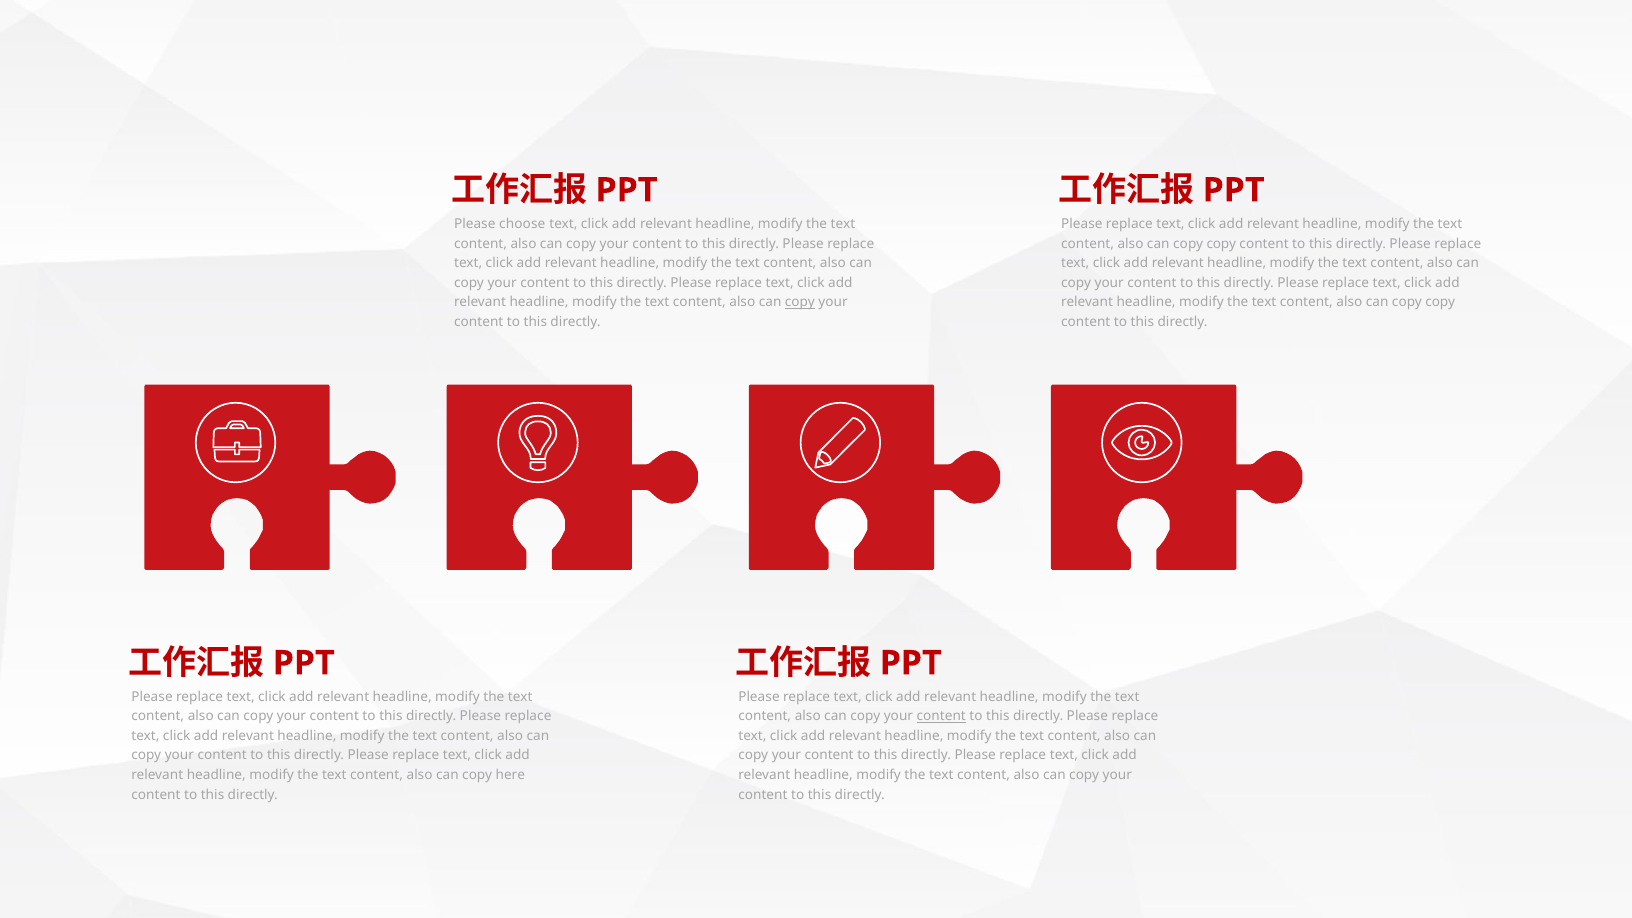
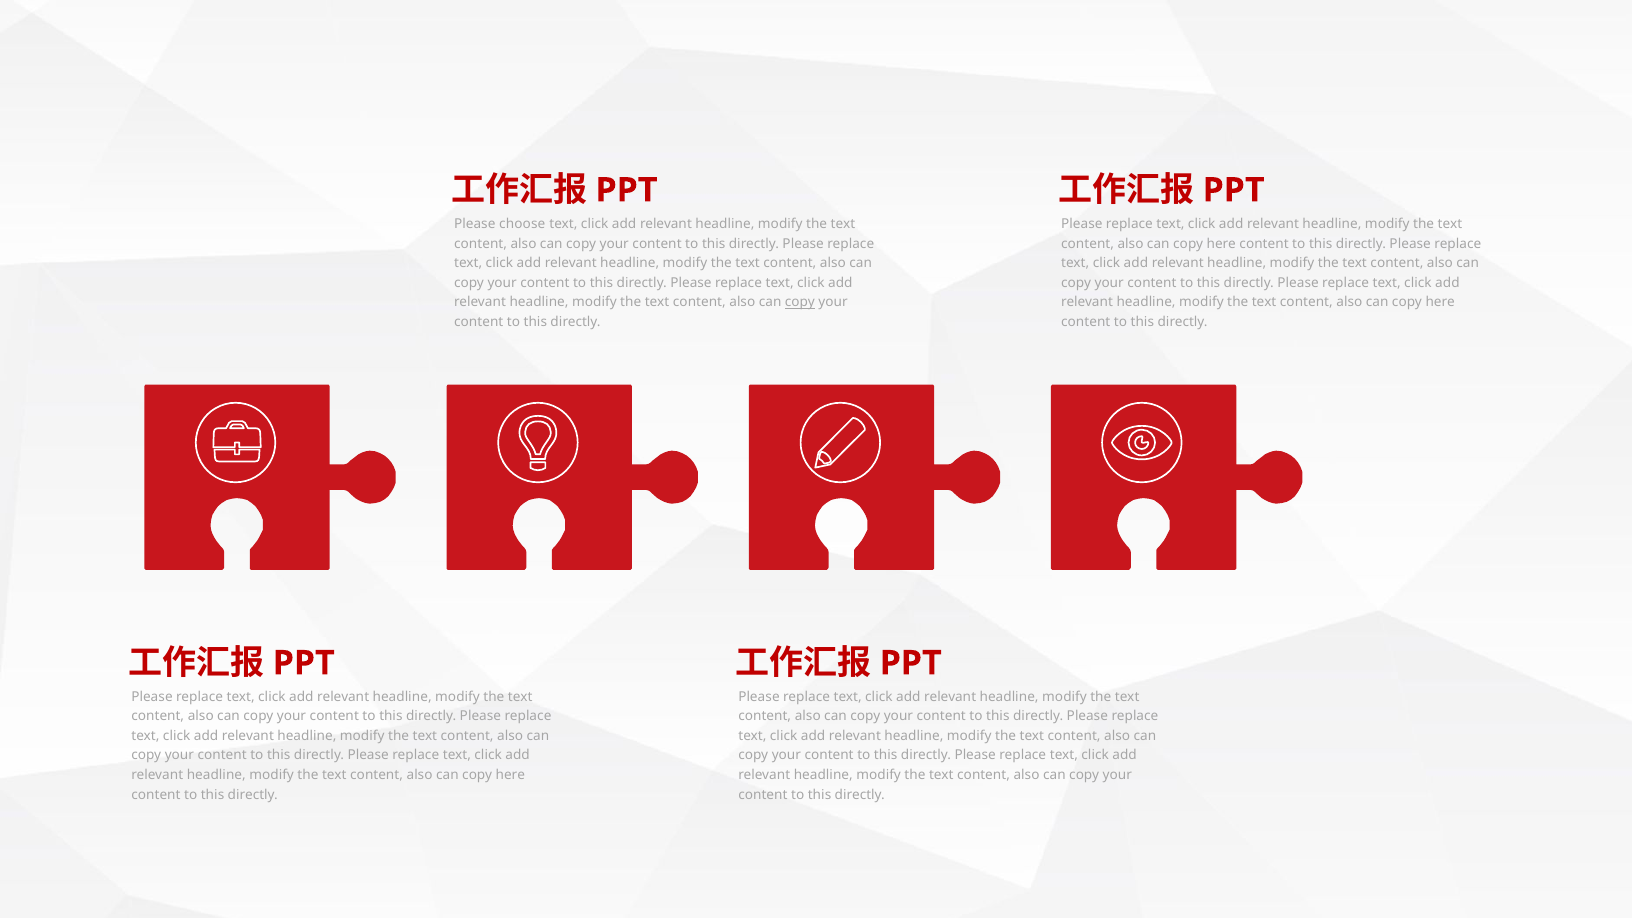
copy at (1221, 244): copy -> here
copy at (1440, 302): copy -> here
content at (941, 716) underline: present -> none
